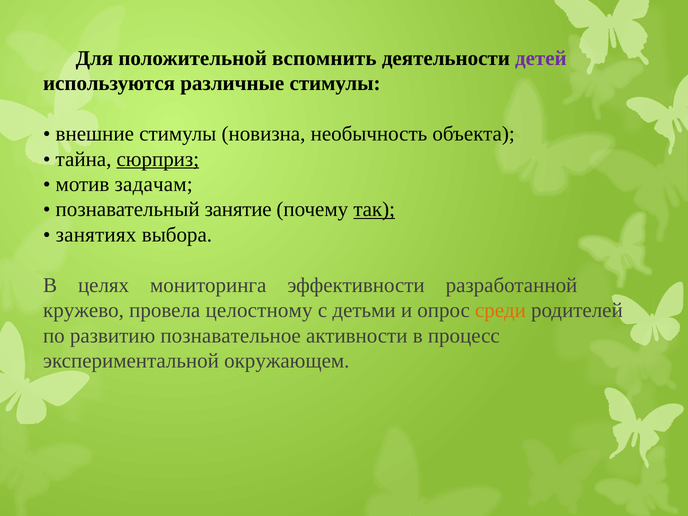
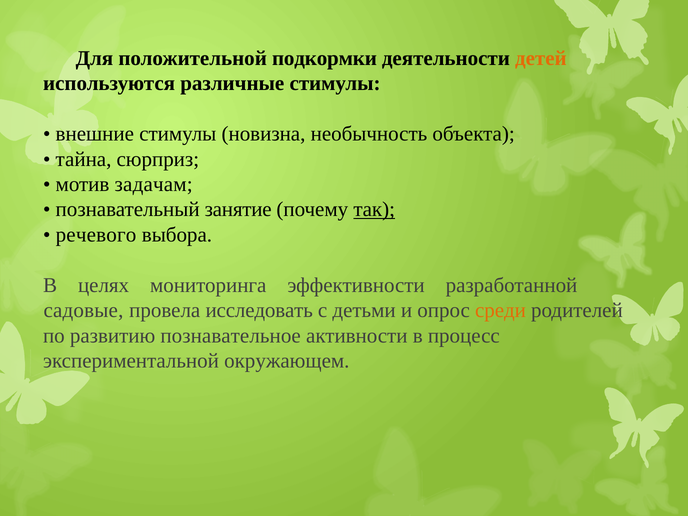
вспомнить: вспомнить -> подкормки
детей colour: purple -> orange
сюрприз underline: present -> none
занятиях: занятиях -> речевого
кружево: кружево -> садовые
целостному: целостному -> исследовать
